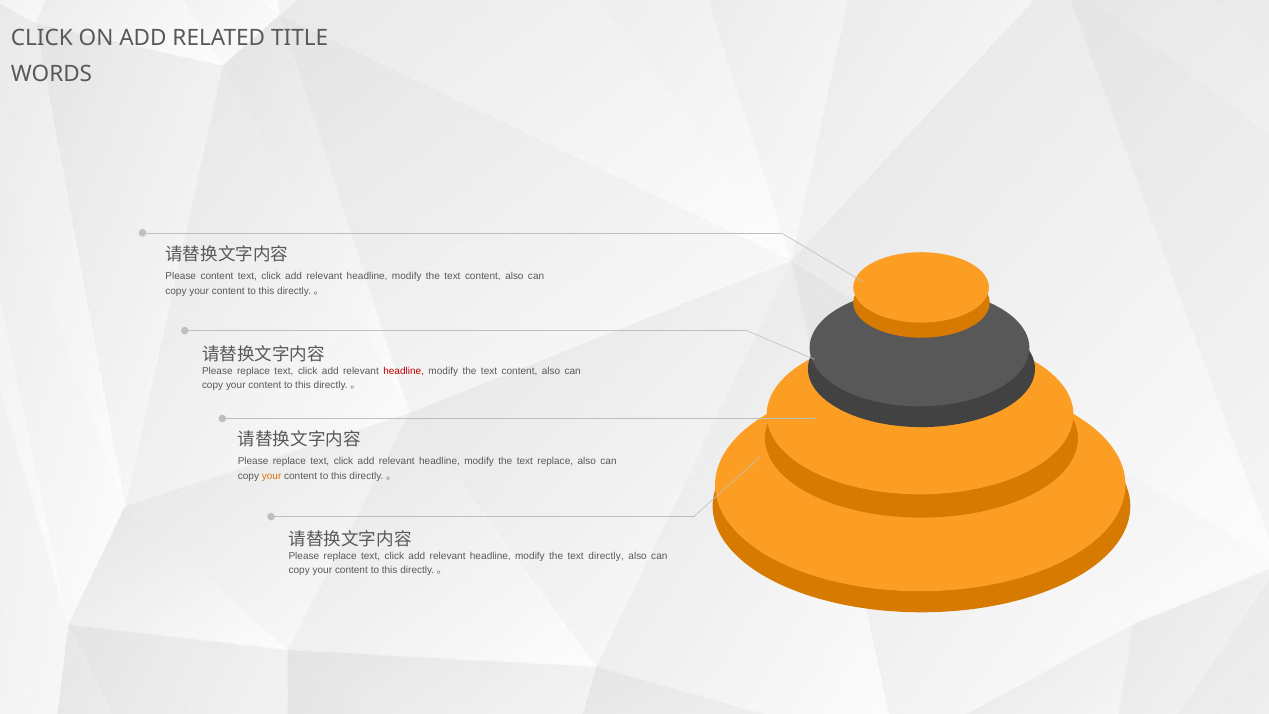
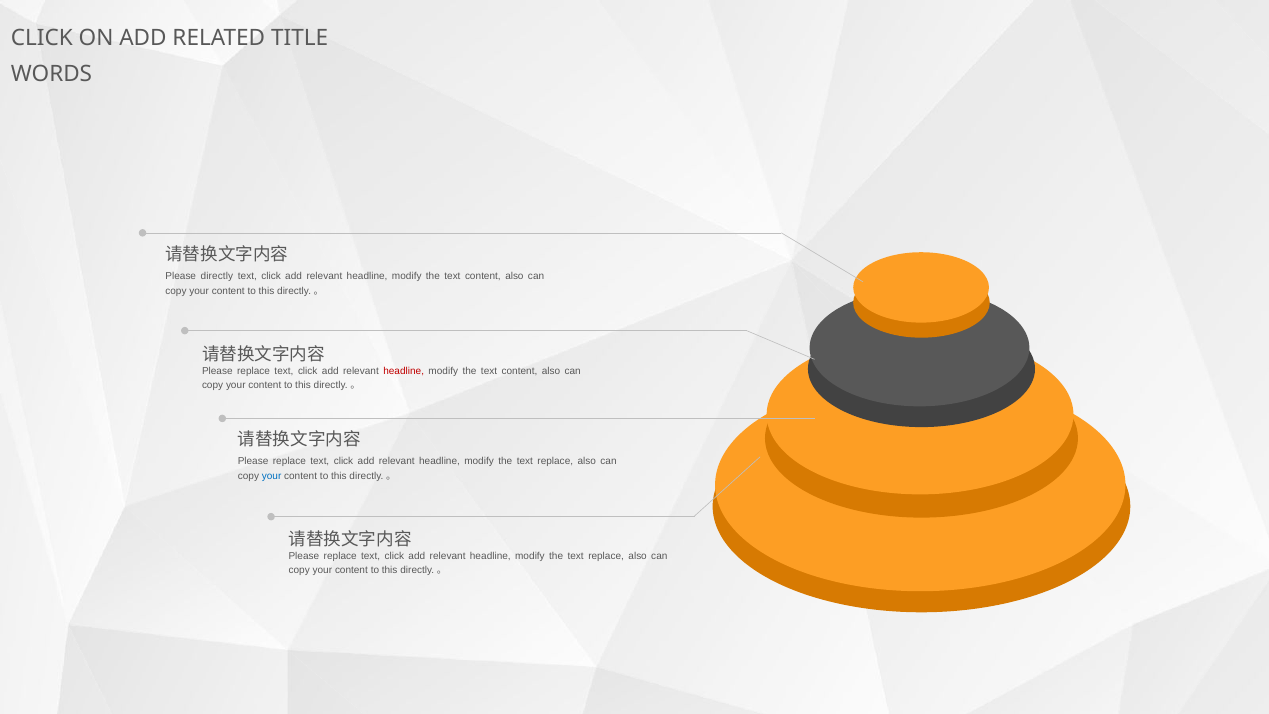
Please content: content -> directly
your at (272, 476) colour: orange -> blue
directly at (606, 556): directly -> replace
